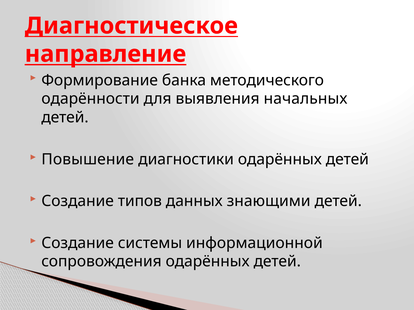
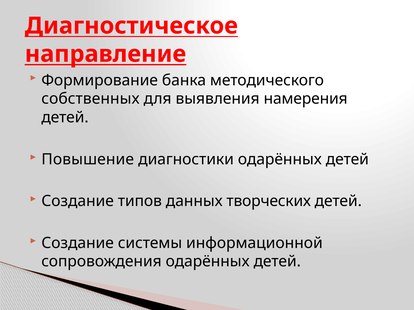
одарённости: одарённости -> собственных
начальных: начальных -> намерения
знающими: знающими -> творческих
